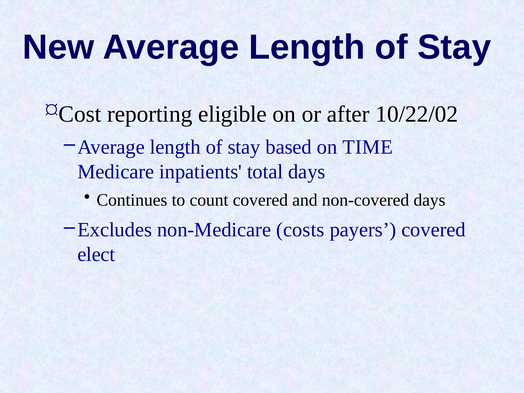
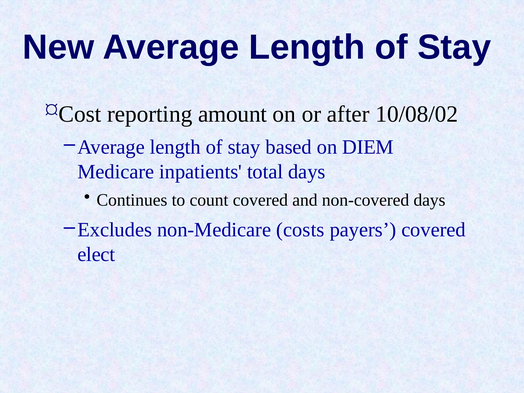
eligible: eligible -> amount
10/22/02: 10/22/02 -> 10/08/02
TIME: TIME -> DIEM
